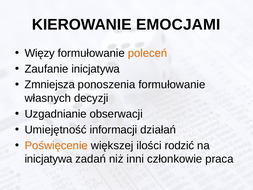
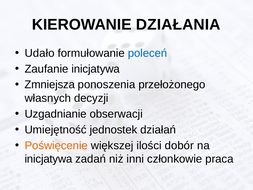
EMOCJAMI: EMOCJAMI -> DZIAŁANIA
Więzy: Więzy -> Udało
poleceń colour: orange -> blue
ponoszenia formułowanie: formułowanie -> przełożonego
informacji: informacji -> jednostek
rodzić: rodzić -> dobór
